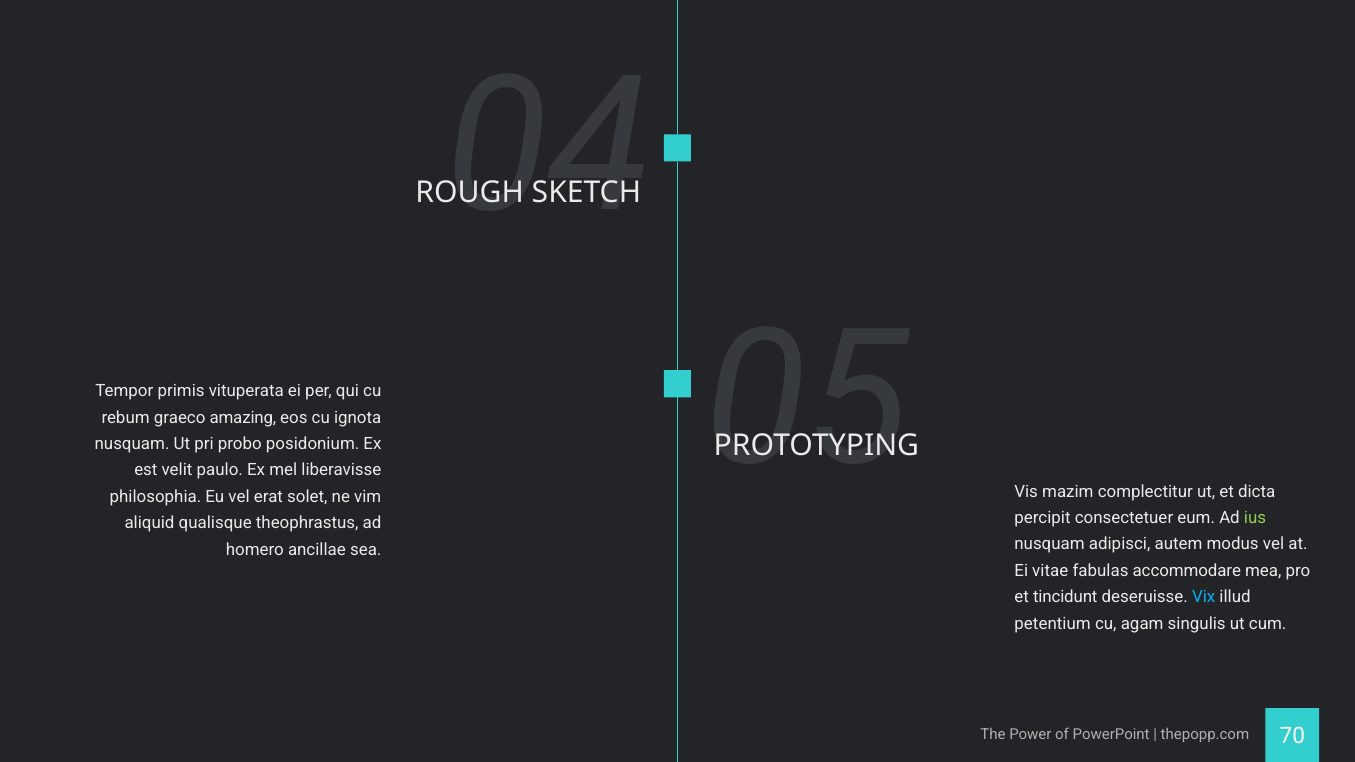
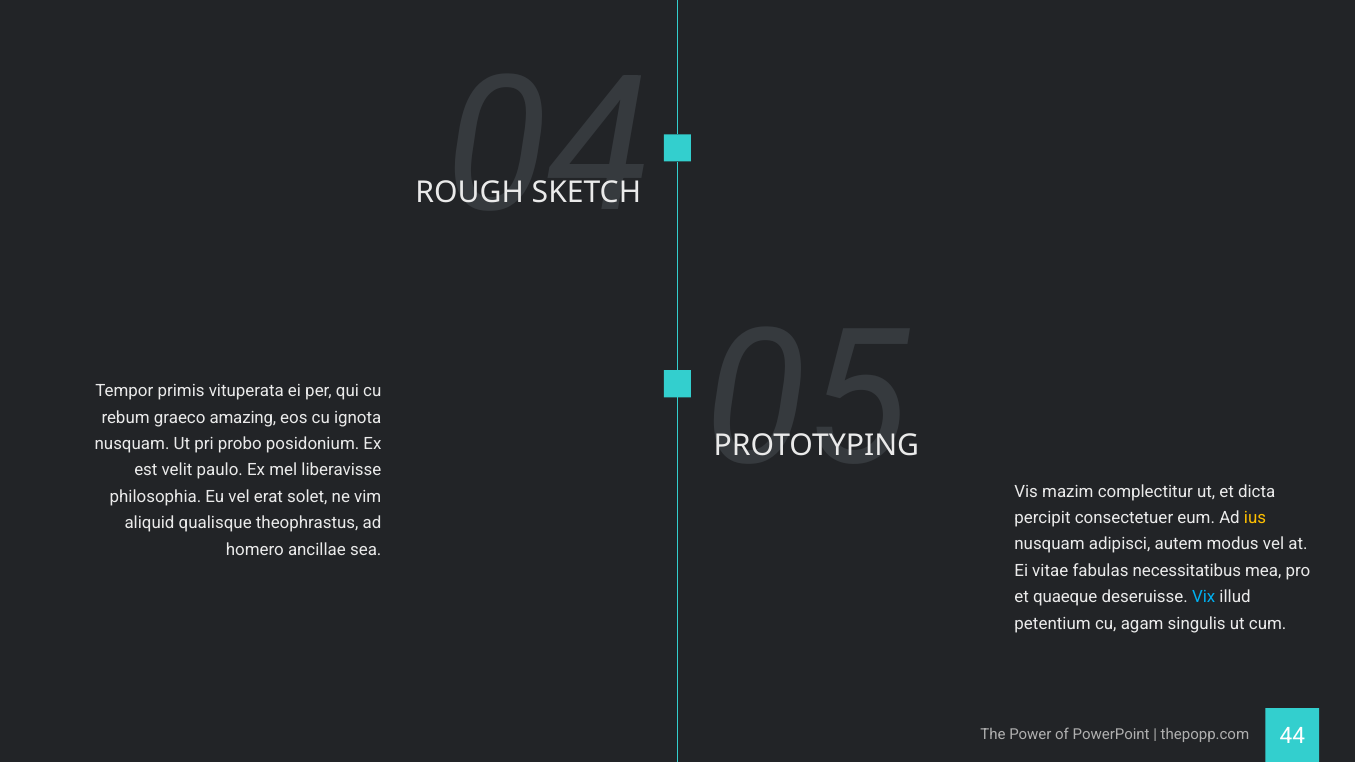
ius colour: light green -> yellow
accommodare: accommodare -> necessitatibus
tincidunt: tincidunt -> quaeque
70: 70 -> 44
